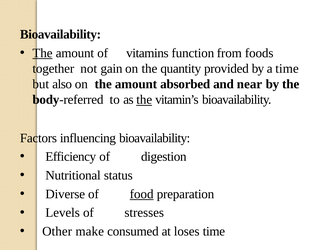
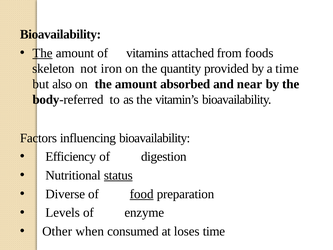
function: function -> attached
together: together -> skeleton
gain: gain -> iron
the at (144, 100) underline: present -> none
status underline: none -> present
stresses: stresses -> enzyme
make: make -> when
